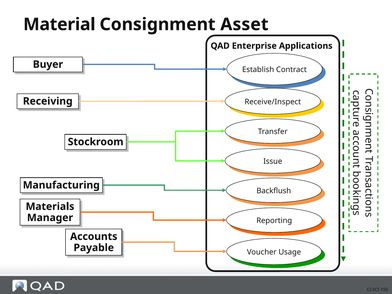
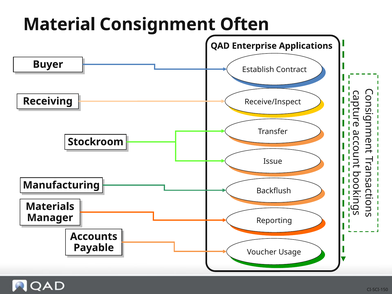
Asset: Asset -> Often
